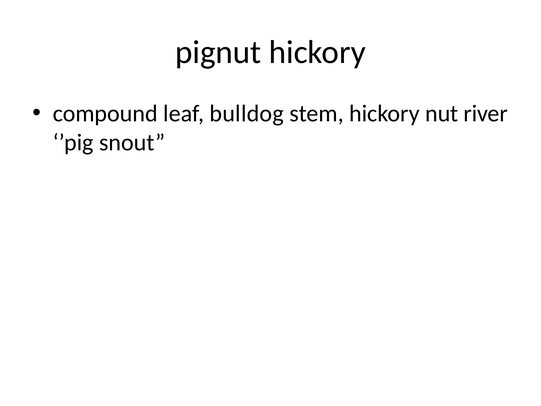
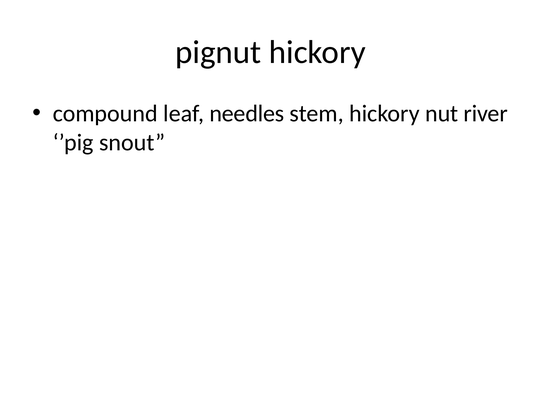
bulldog: bulldog -> needles
